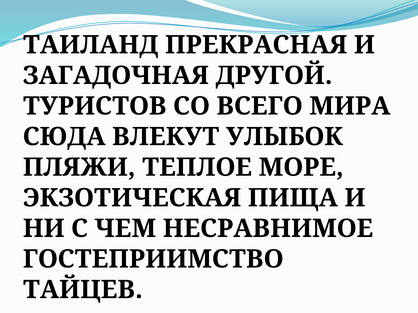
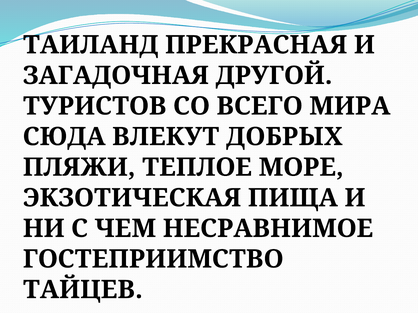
УЛЫБОК: УЛЫБОК -> ДОБРЫХ
